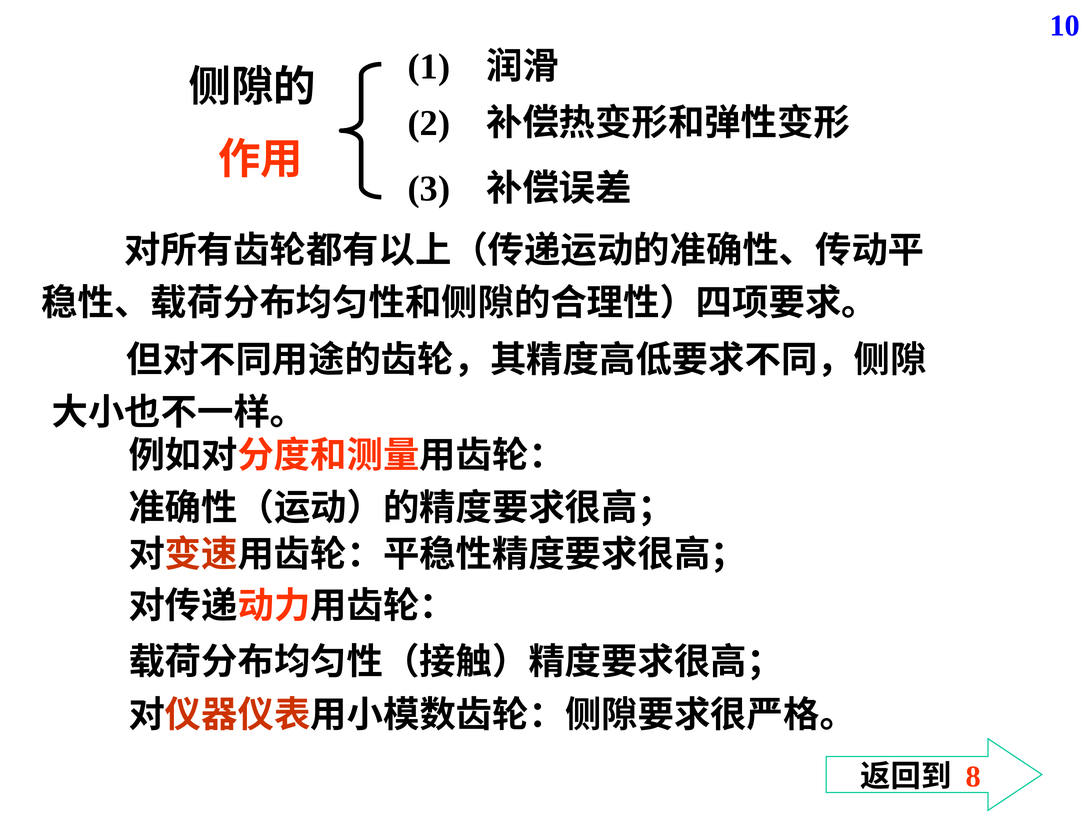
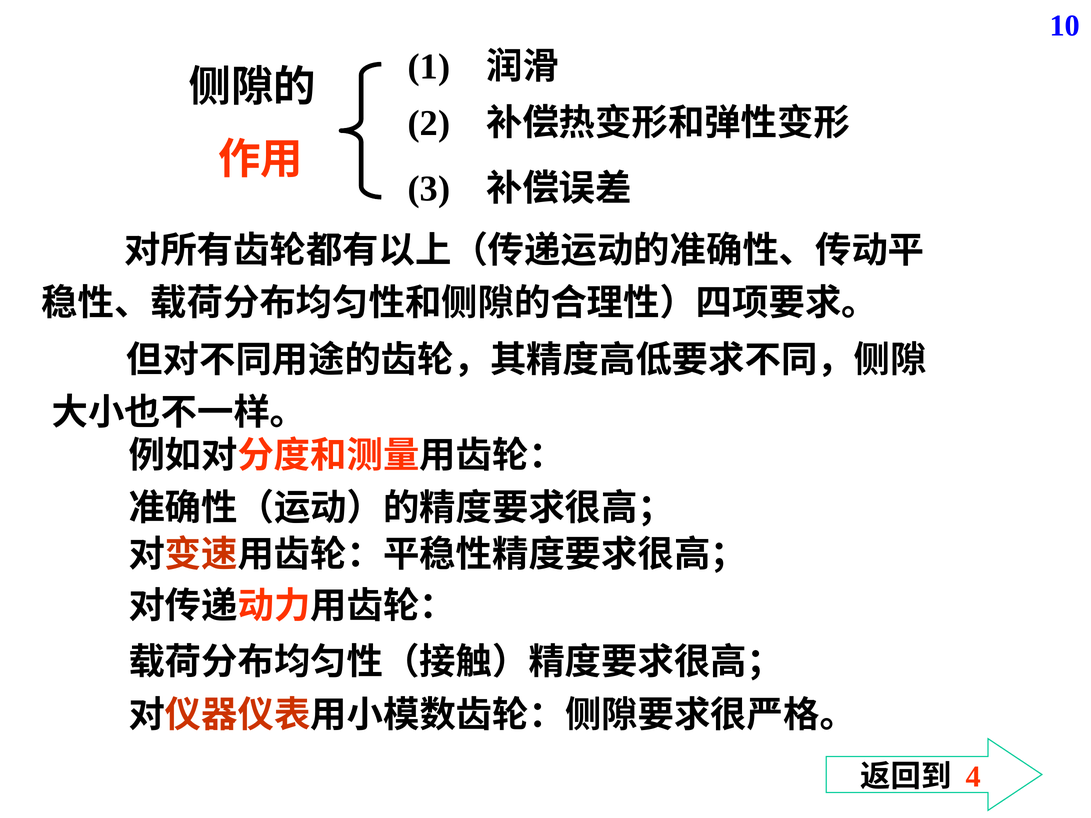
8: 8 -> 4
